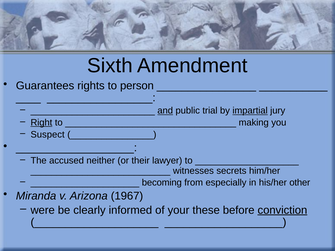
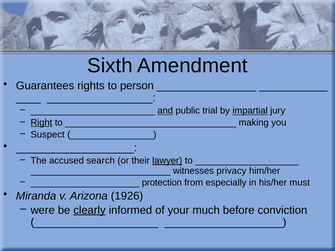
neither: neither -> search
lawyer underline: none -> present
secrets: secrets -> privacy
becoming: becoming -> protection
other: other -> must
1967: 1967 -> 1926
clearly underline: none -> present
these: these -> much
conviction underline: present -> none
